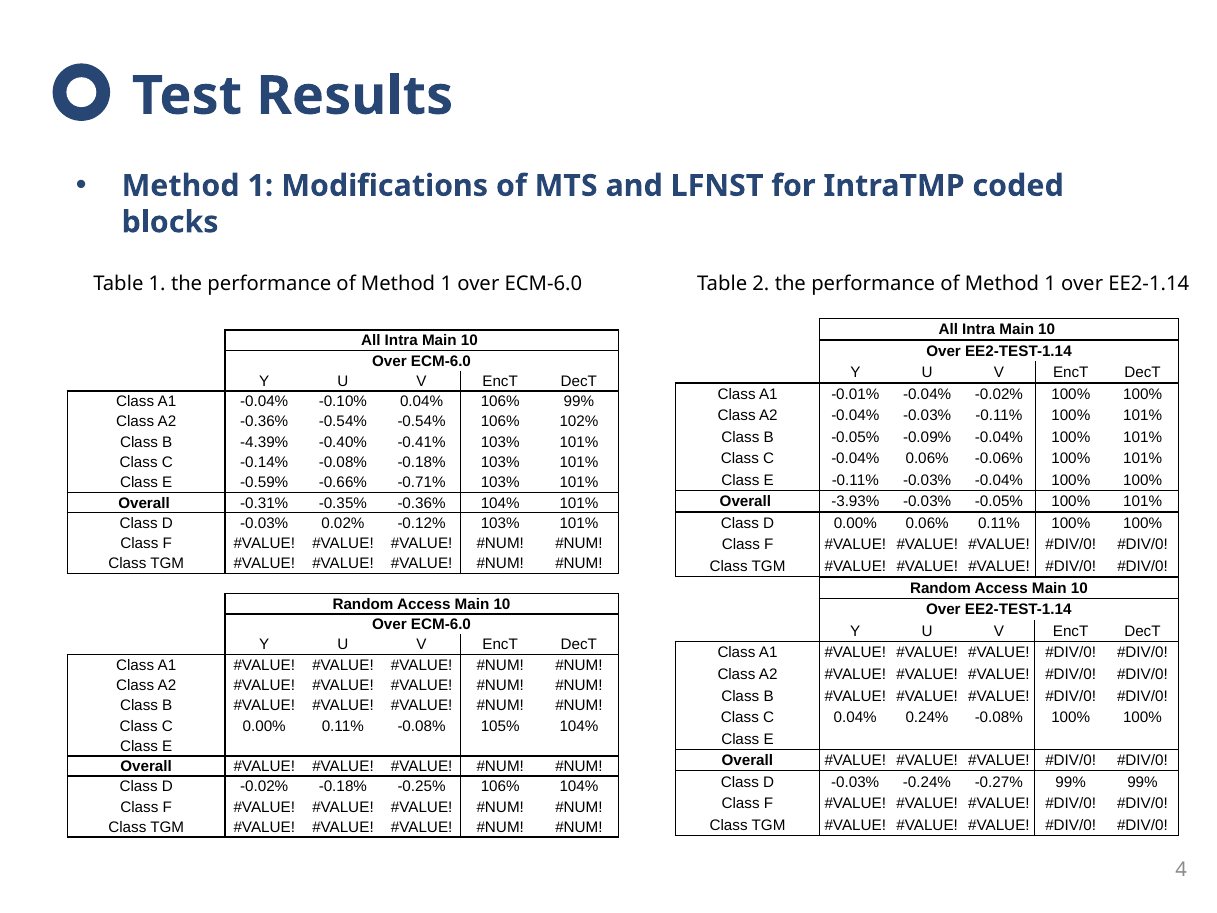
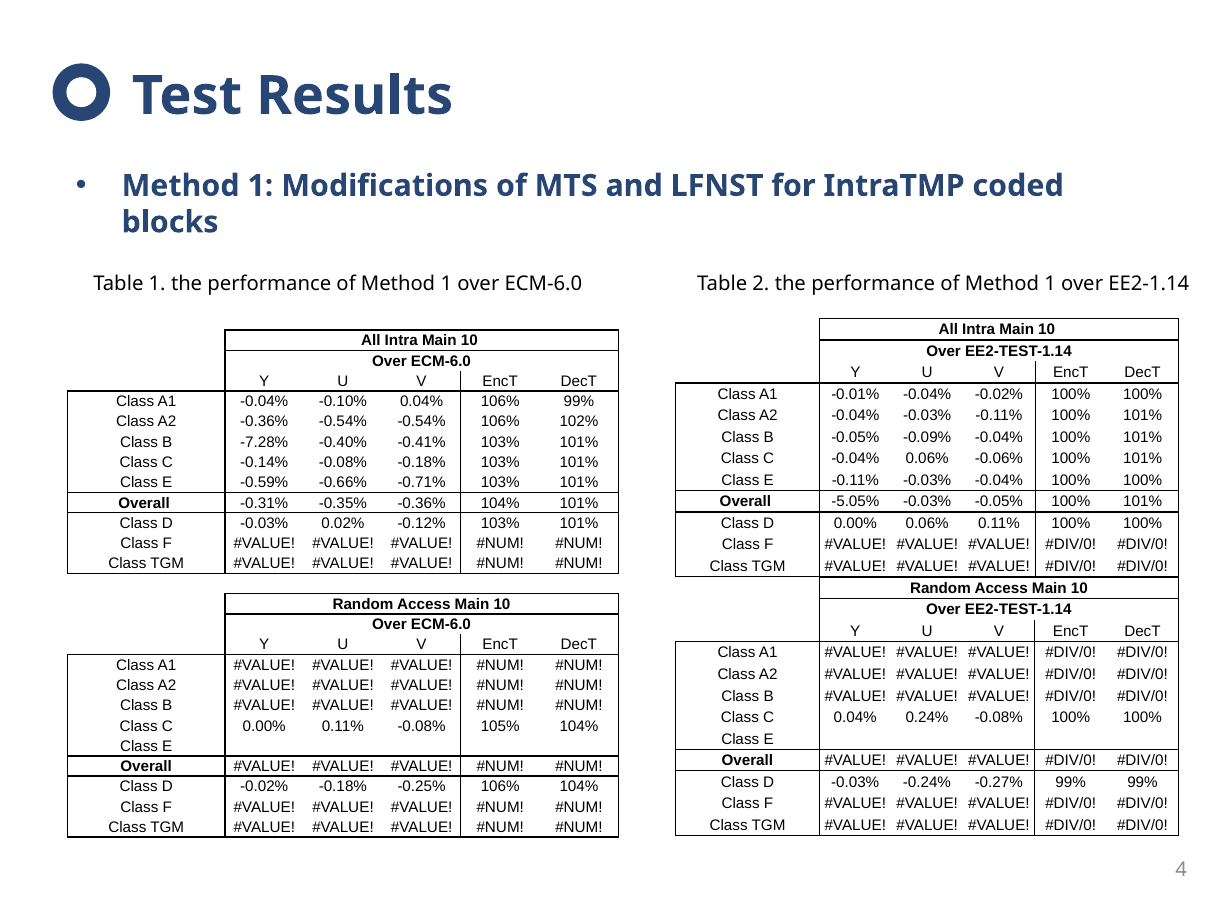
-4.39%: -4.39% -> -7.28%
-3.93%: -3.93% -> -5.05%
